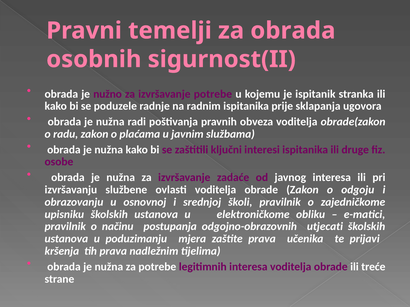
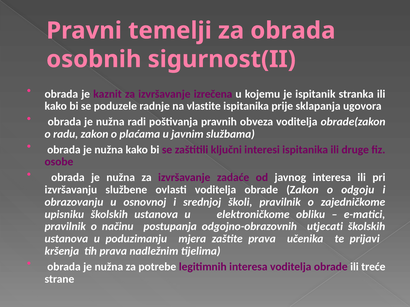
nužno: nužno -> kaznit
izvršavanje potrebe: potrebe -> izrečena
radnim: radnim -> vlastite
